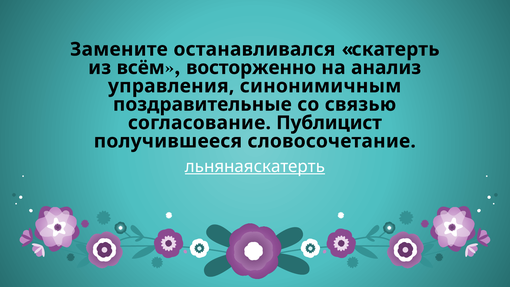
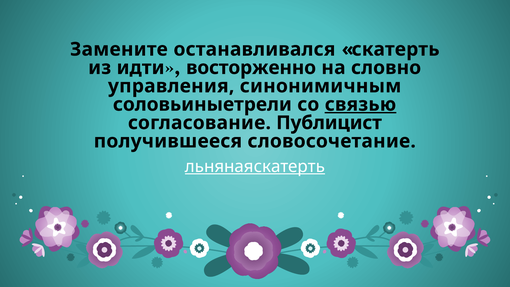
всём: всём -> идти
анализ: анализ -> словно
поздравительные: поздравительные -> соловьиныетрели
связью underline: none -> present
